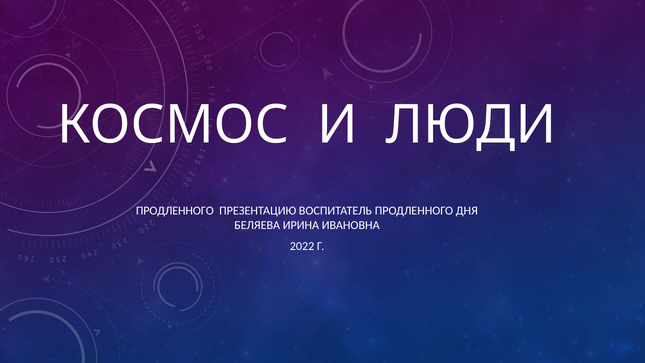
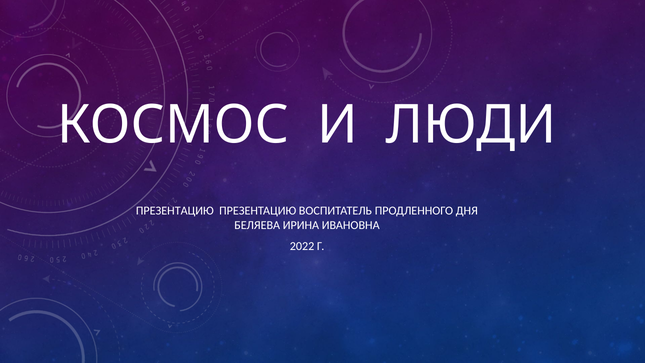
ПРОДЛЕННОГО at (175, 211): ПРОДЛЕННОГО -> ПРЕЗЕНТАЦИЮ
